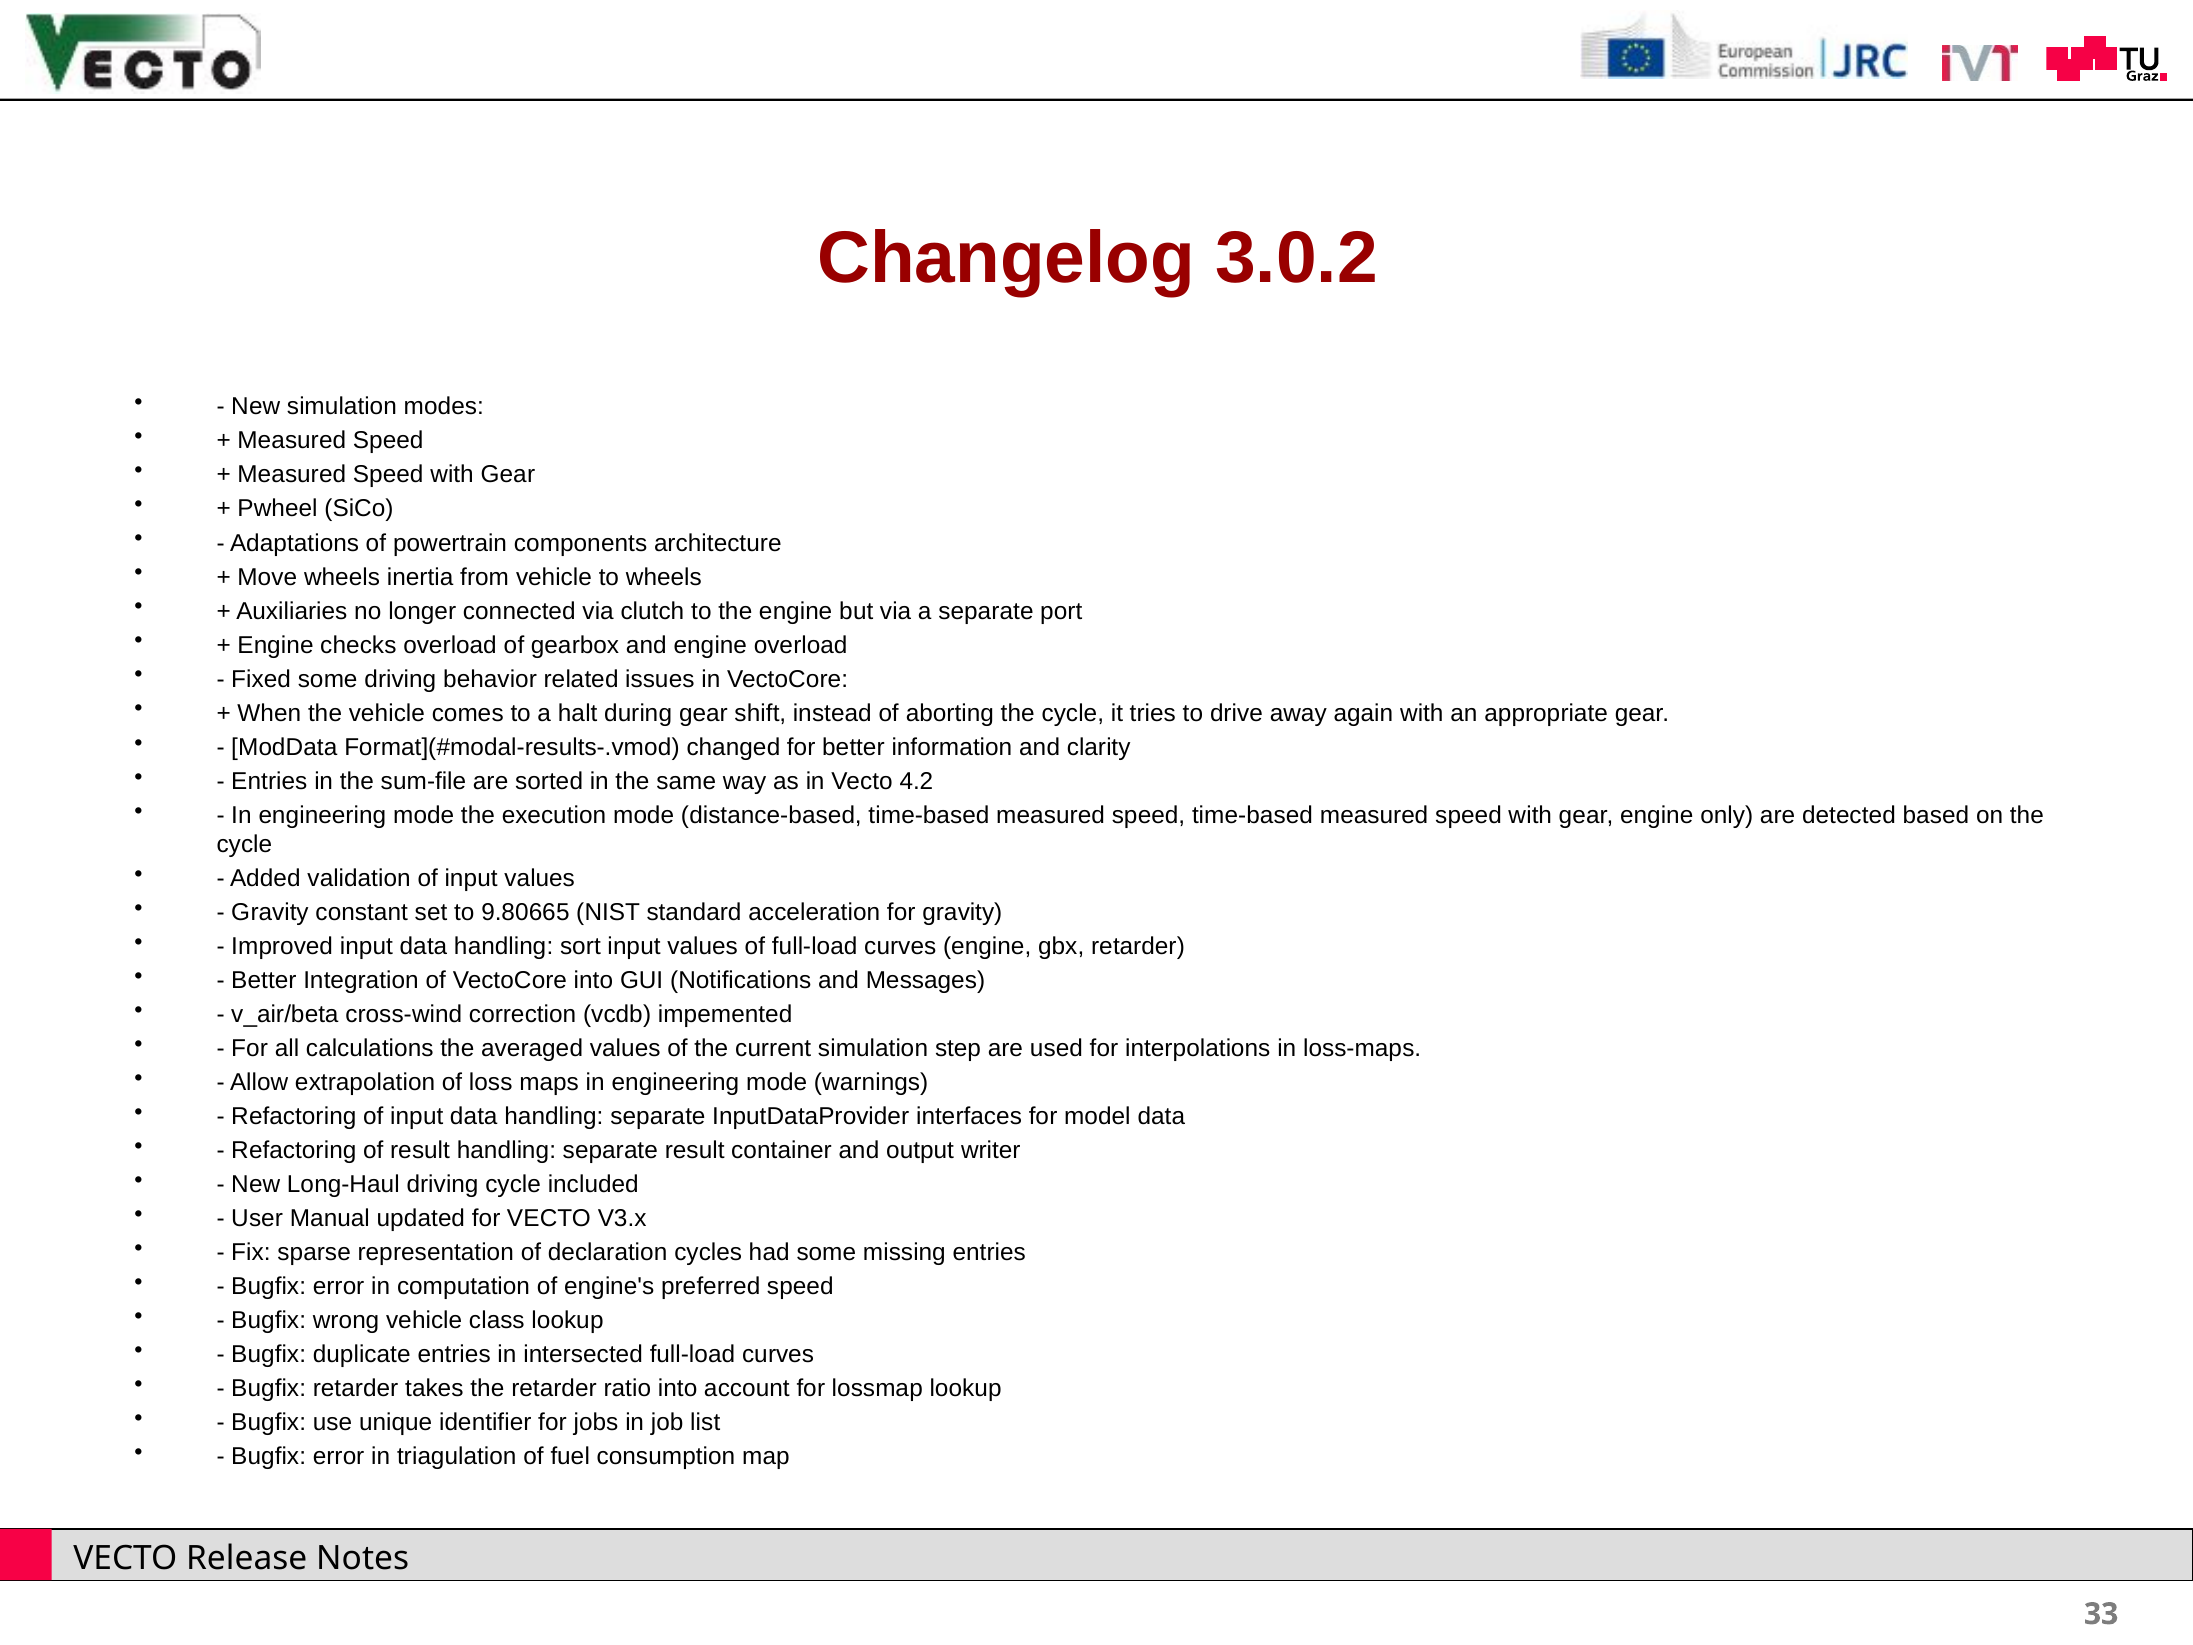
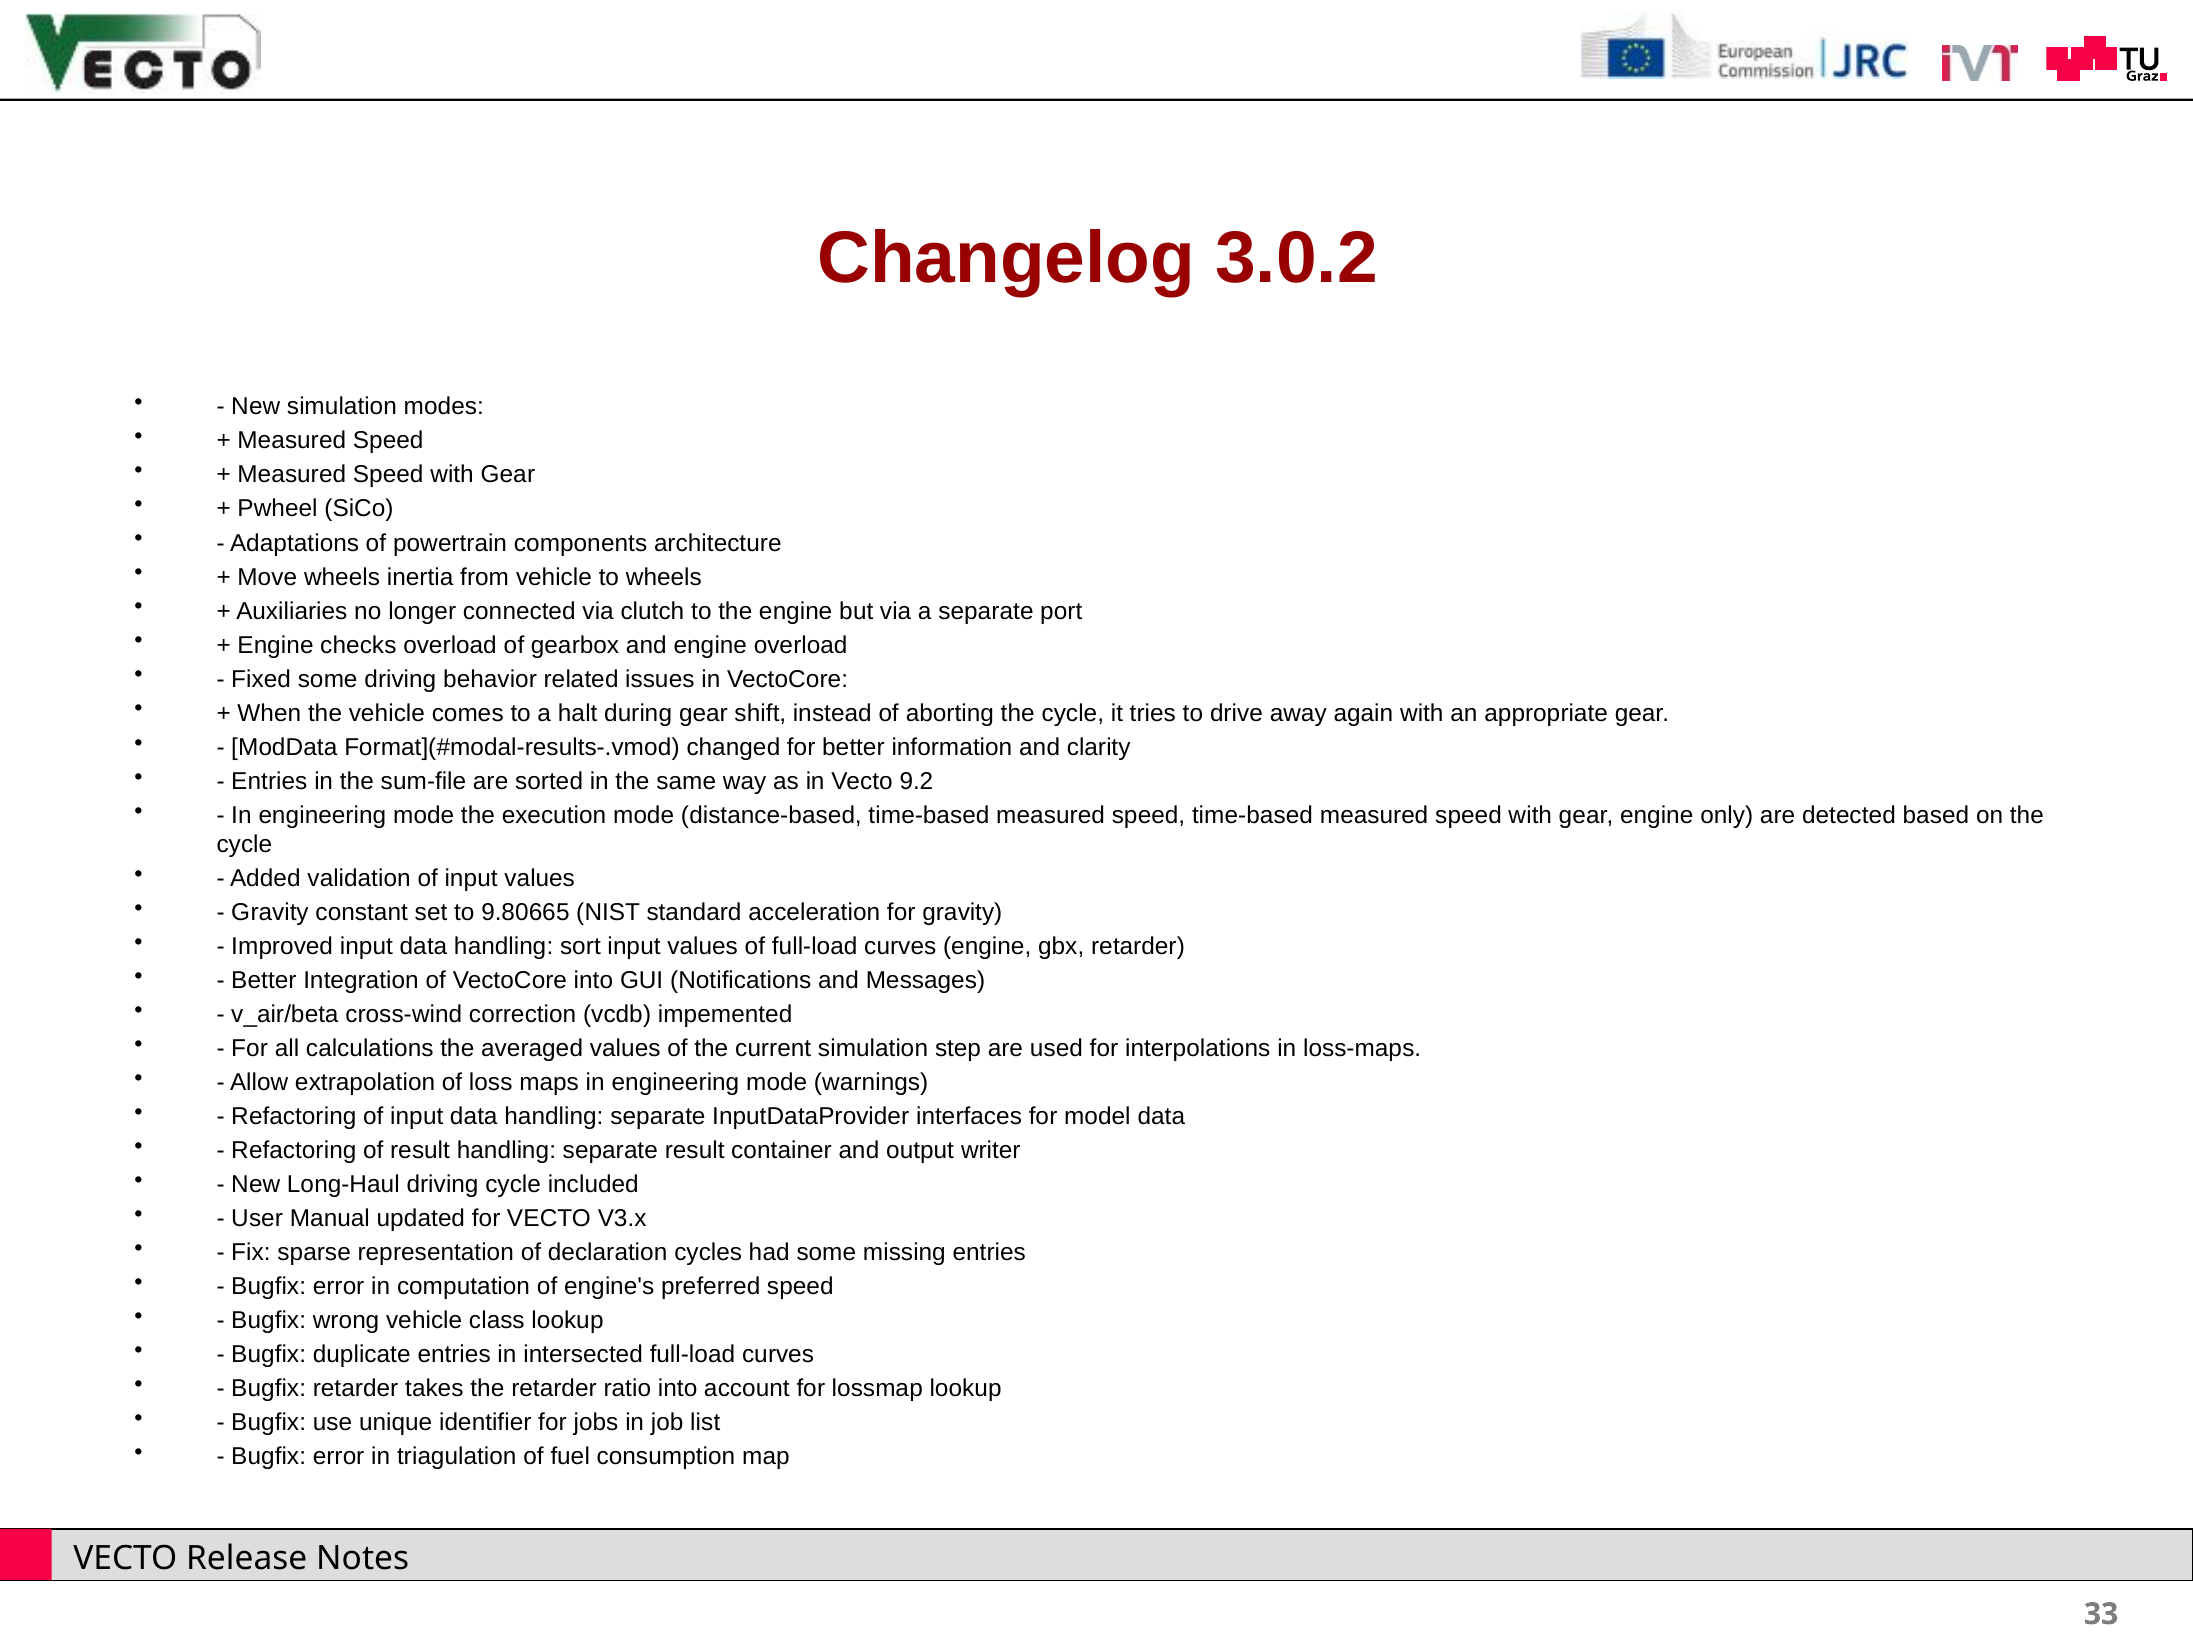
4.2: 4.2 -> 9.2
